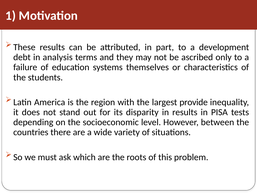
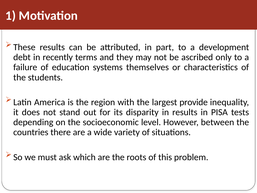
analysis: analysis -> recently
